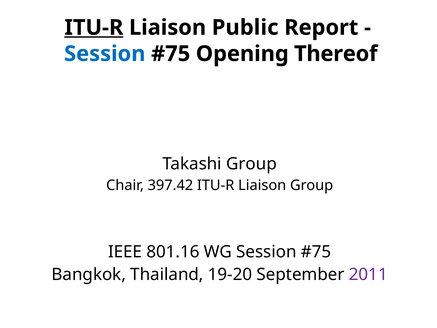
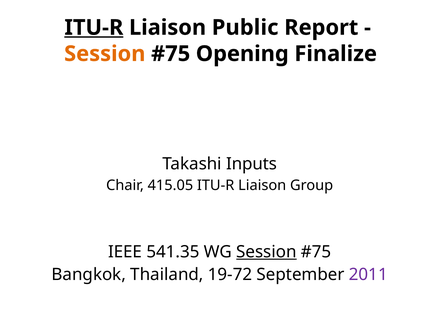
Session at (105, 54) colour: blue -> orange
Thereof: Thereof -> Finalize
Takashi Group: Group -> Inputs
397.42: 397.42 -> 415.05
801.16: 801.16 -> 541.35
Session at (266, 252) underline: none -> present
19-20: 19-20 -> 19-72
